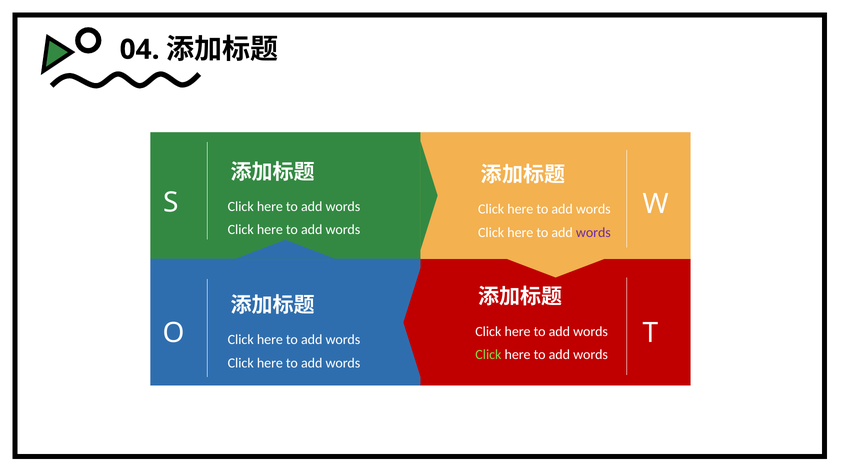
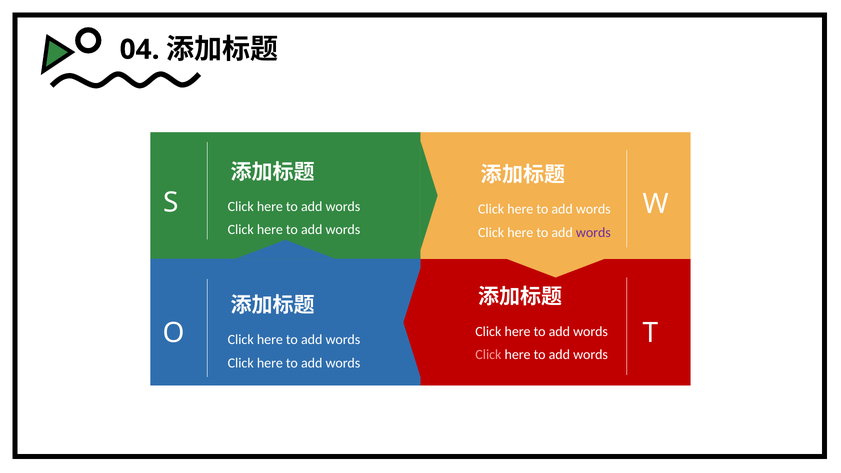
Click at (488, 355) colour: light green -> pink
